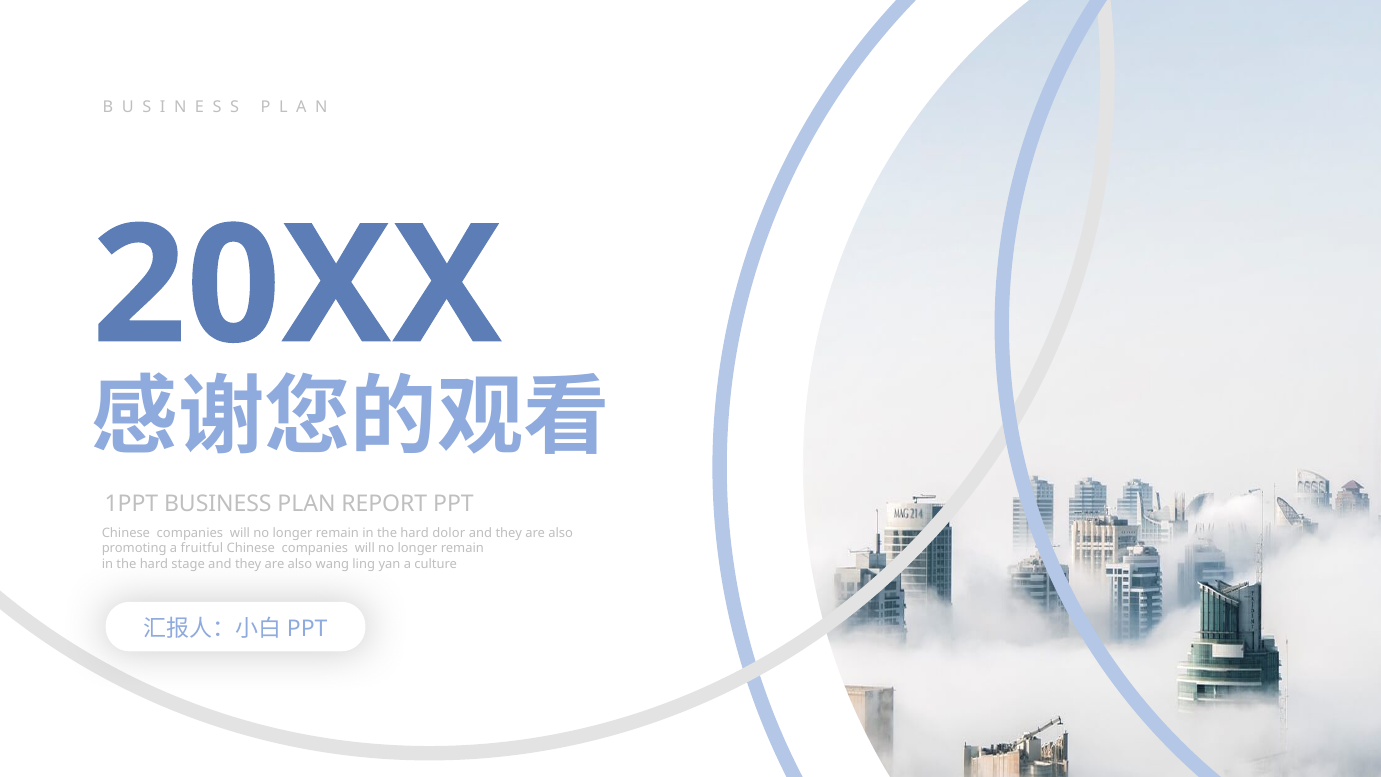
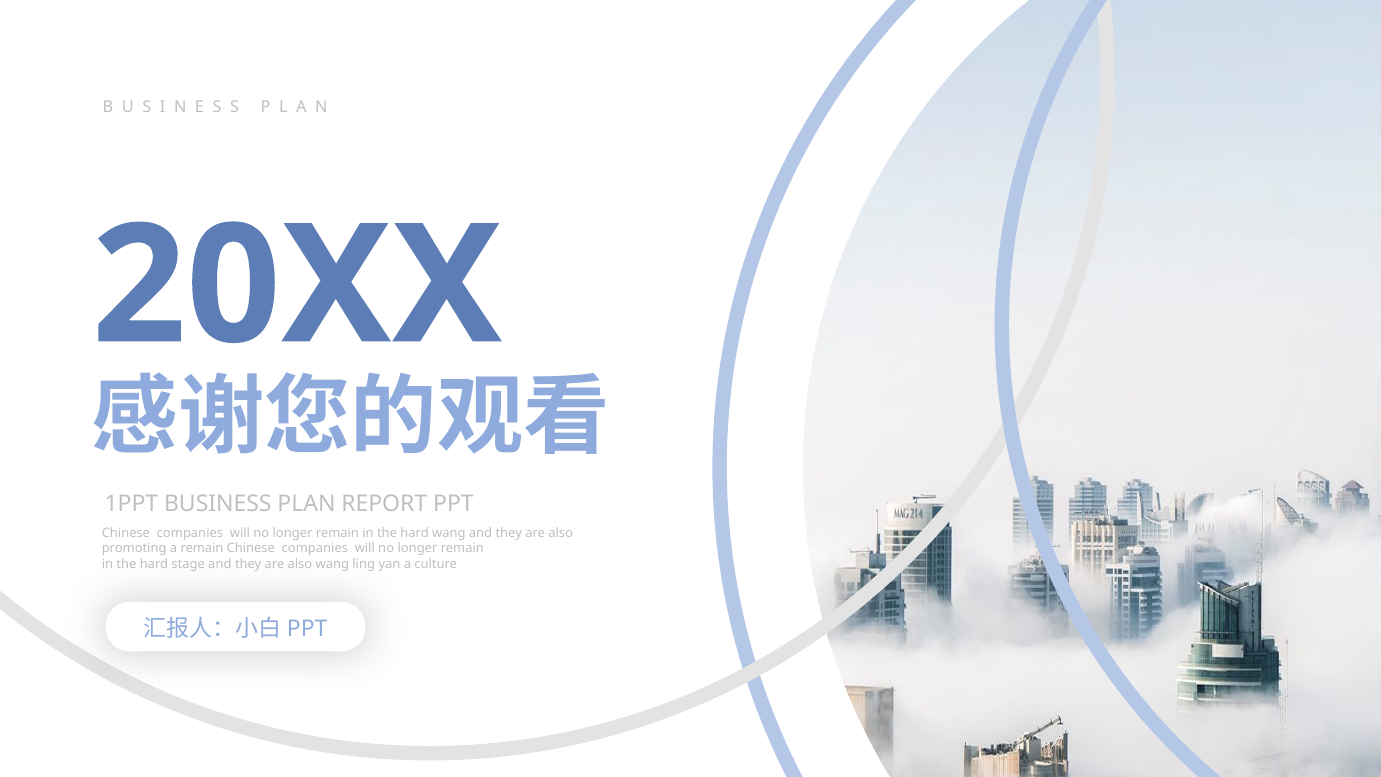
hard dolor: dolor -> wang
a fruitful: fruitful -> remain
